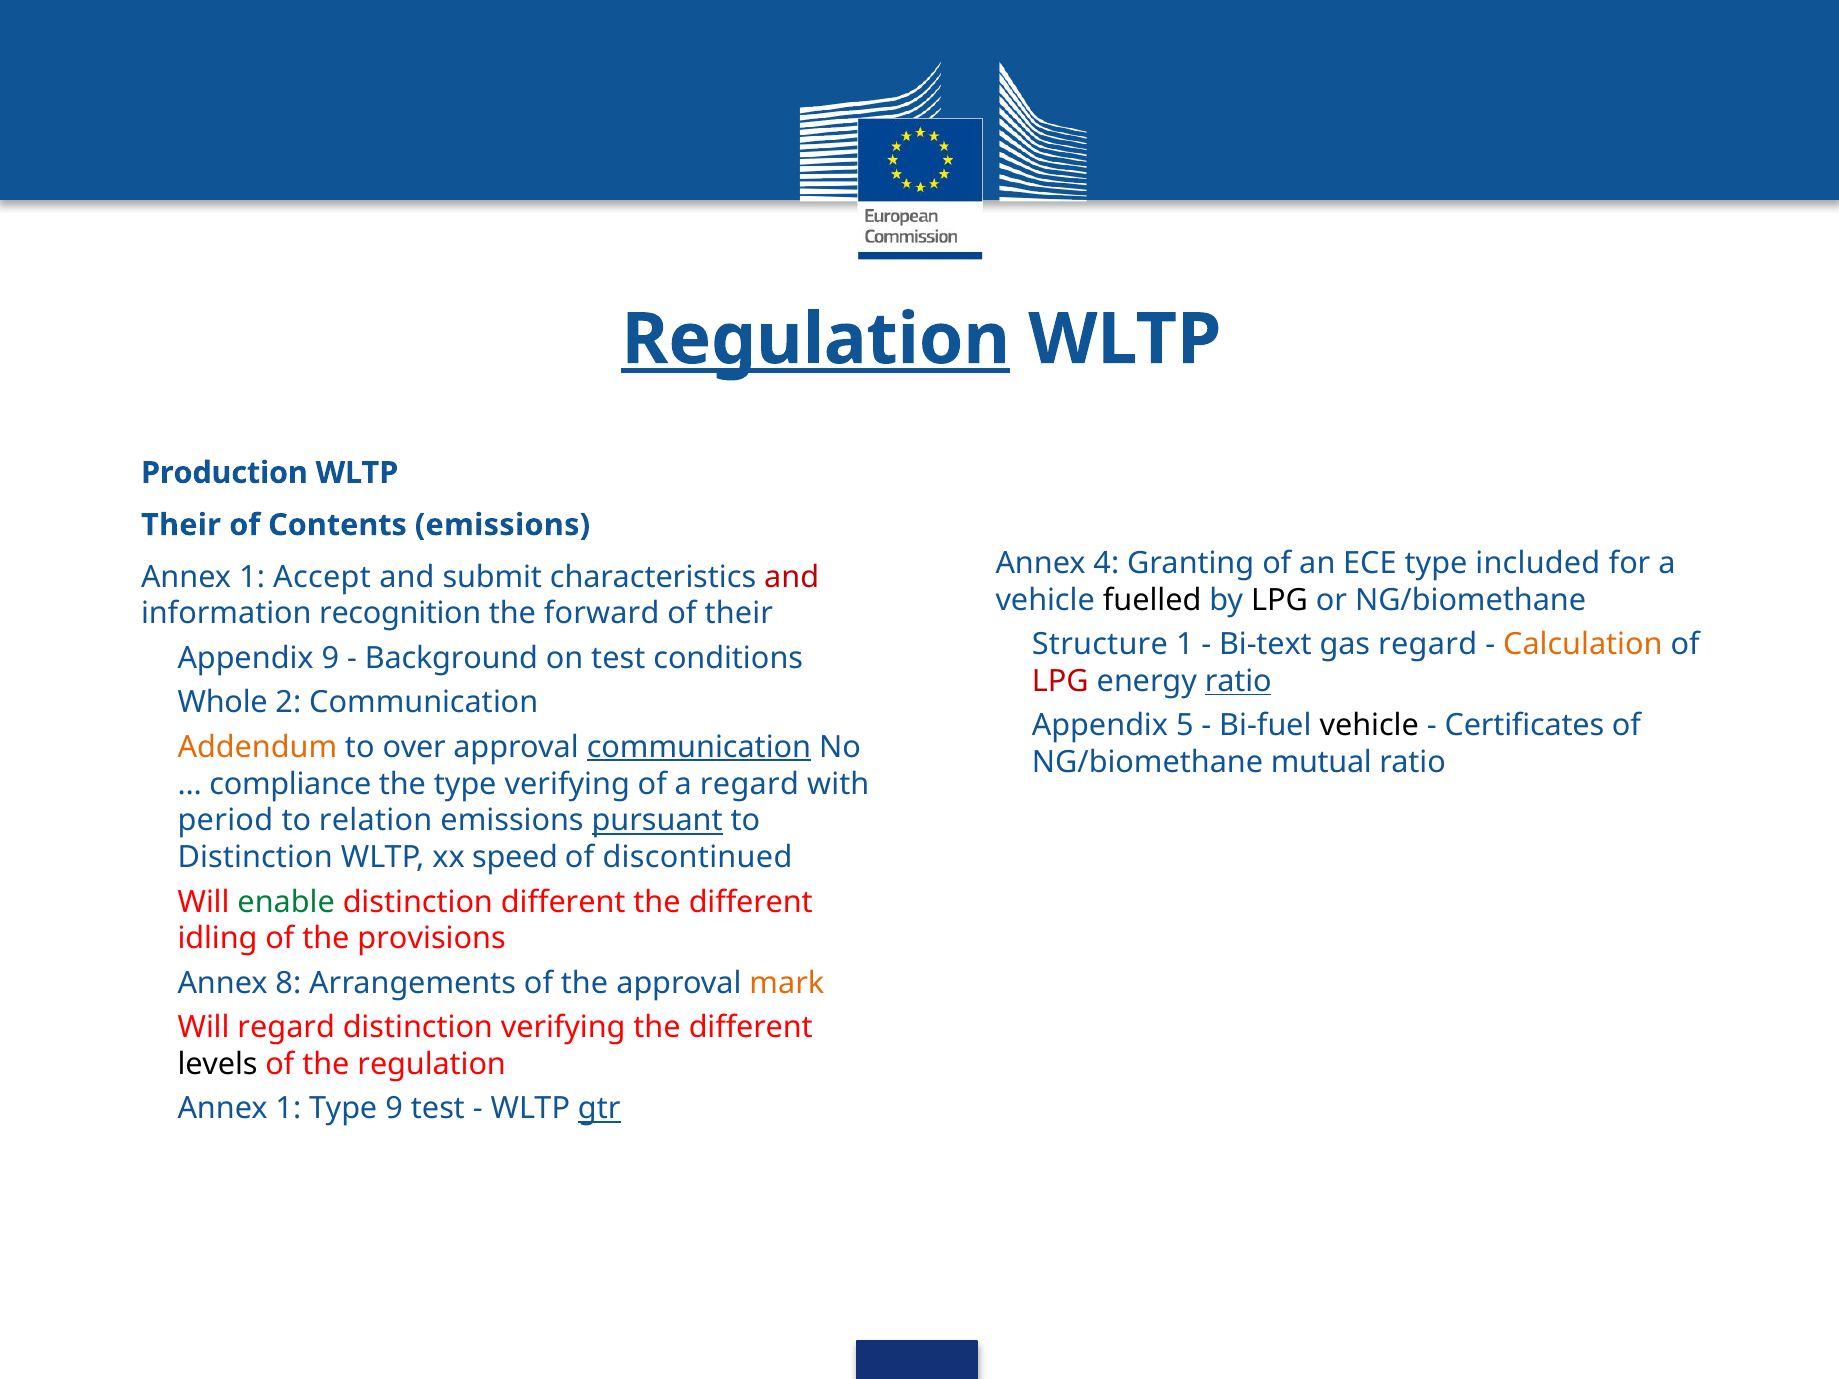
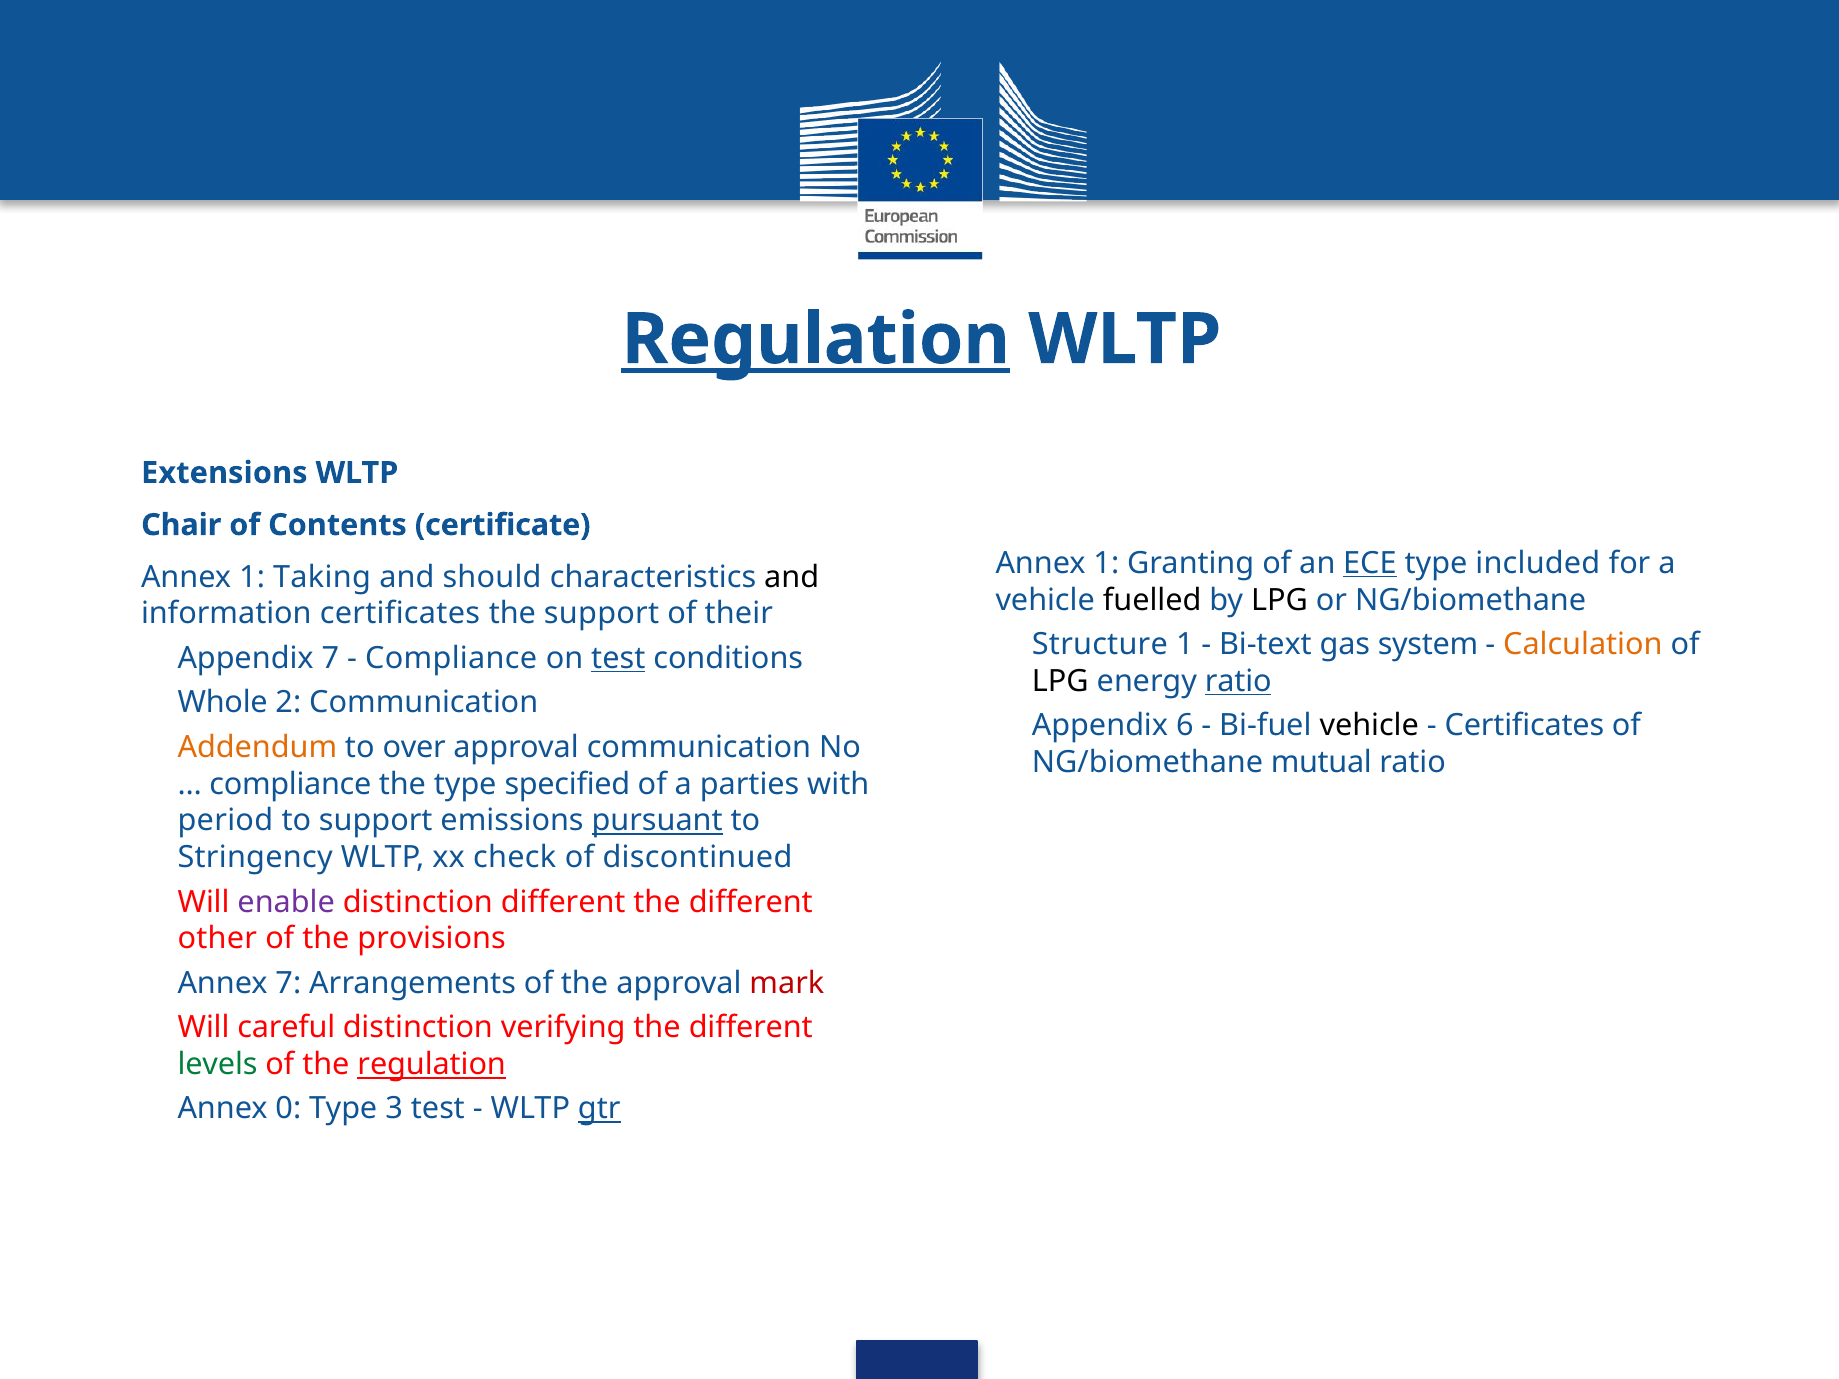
Production: Production -> Extensions
Their at (181, 525): Their -> Chair
Contents emissions: emissions -> certificate
4 at (1106, 563): 4 -> 1
ECE underline: none -> present
Accept: Accept -> Taking
submit: submit -> should
and at (792, 577) colour: red -> black
information recognition: recognition -> certificates
the forward: forward -> support
gas regard: regard -> system
Appendix 9: 9 -> 7
Background at (451, 658): Background -> Compliance
test at (618, 658) underline: none -> present
LPG at (1060, 681) colour: red -> black
5: 5 -> 6
communication at (699, 747) underline: present -> none
type verifying: verifying -> specified
a regard: regard -> parties
to relation: relation -> support
Distinction at (255, 858): Distinction -> Stringency
speed: speed -> check
enable colour: green -> purple
idling: idling -> other
Annex 8: 8 -> 7
mark colour: orange -> red
Will regard: regard -> careful
levels colour: black -> green
regulation at (432, 1065) underline: none -> present
1 at (288, 1109): 1 -> 0
Type 9: 9 -> 3
